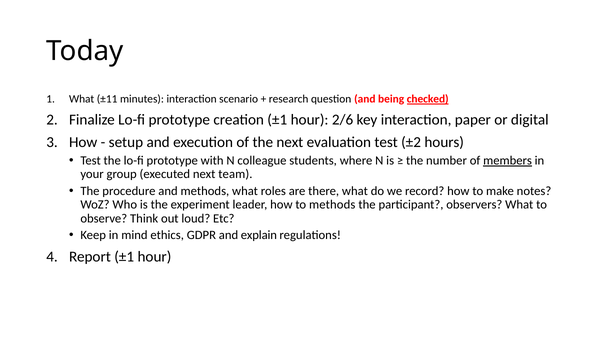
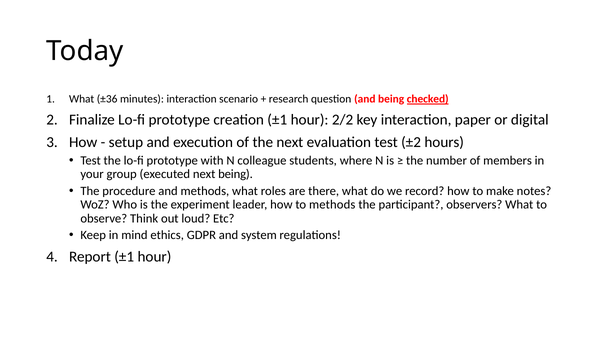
±11: ±11 -> ±36
2/6: 2/6 -> 2/2
members underline: present -> none
next team: team -> being
explain: explain -> system
